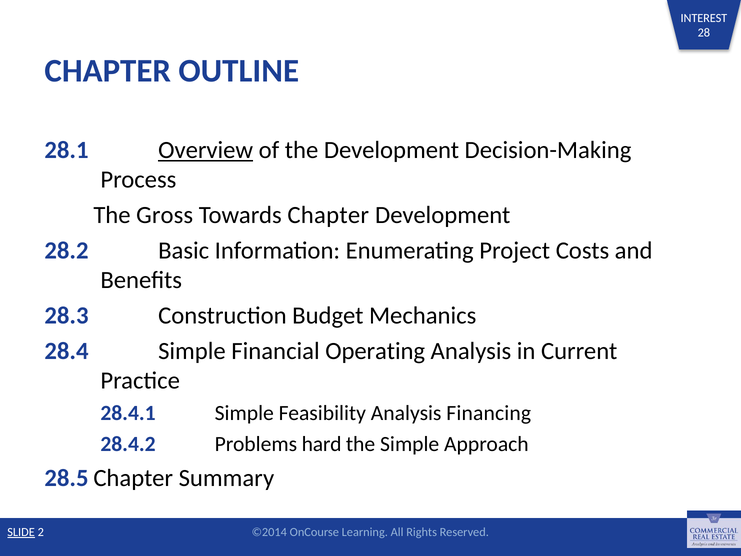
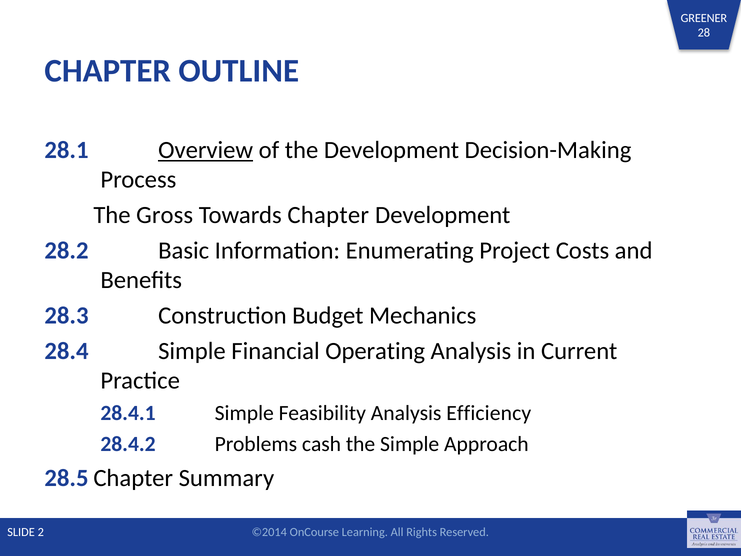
INTEREST: INTEREST -> GREENER
Financing: Financing -> Efficiency
hard: hard -> cash
SLIDE underline: present -> none
